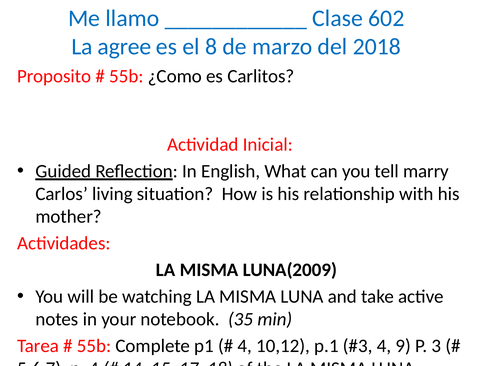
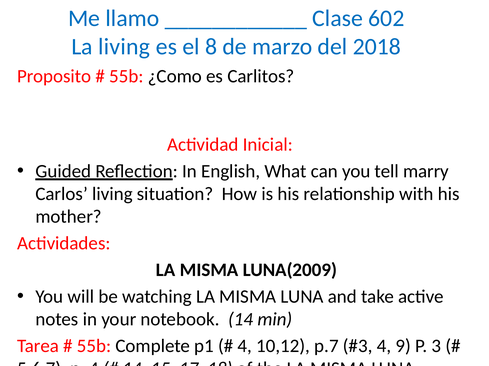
La agree: agree -> living
notebook 35: 35 -> 14
p.1: p.1 -> p.7
